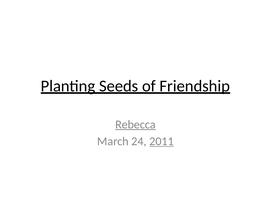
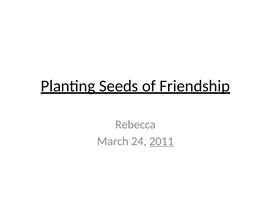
Rebecca underline: present -> none
